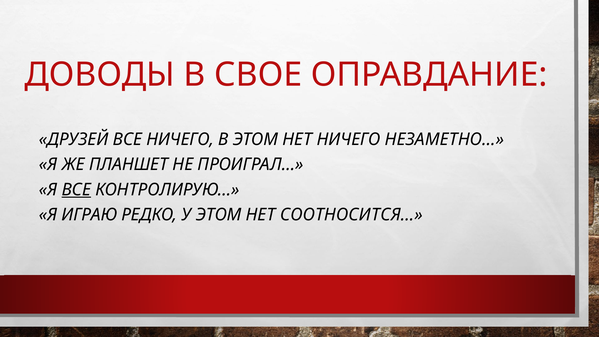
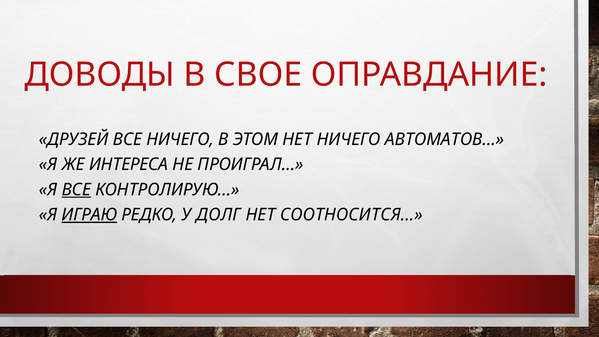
НЕЗАМЕТНО…: НЕЗАМЕТНО… -> АВТОМАТОВ…
ПЛАНШЕТ: ПЛАНШЕТ -> ИНТЕРЕСА
ИГРАЮ underline: none -> present
У ЭТОМ: ЭТОМ -> ДОЛГ
